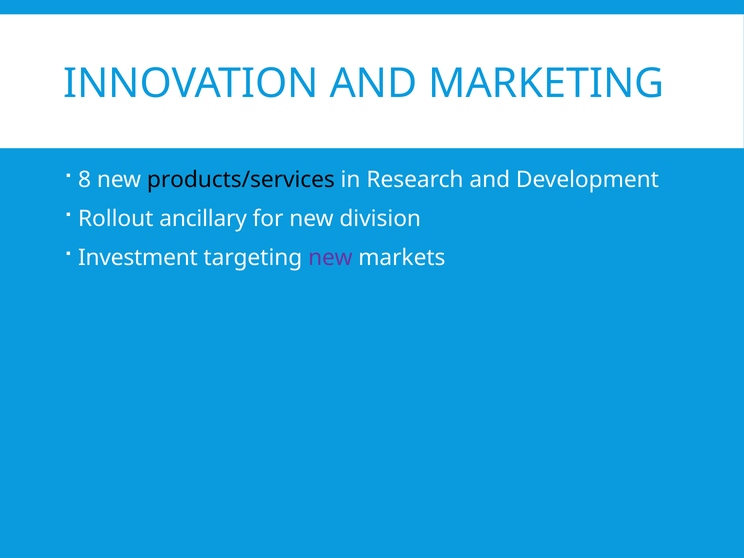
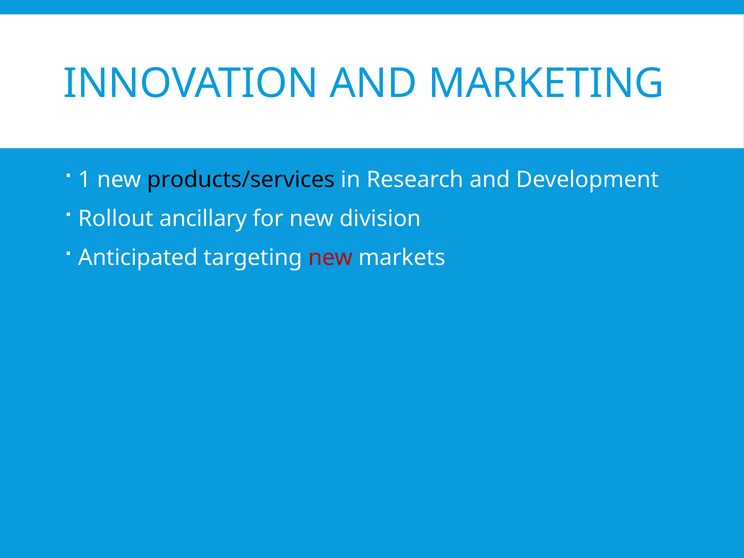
8: 8 -> 1
Investment: Investment -> Anticipated
new at (330, 258) colour: purple -> red
